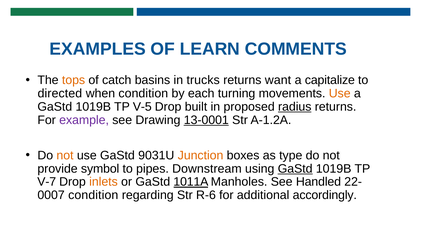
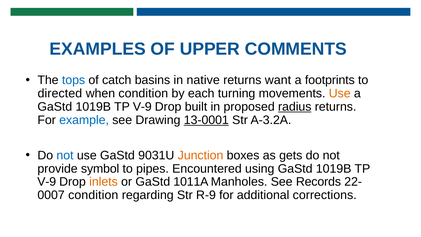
LEARN: LEARN -> UPPER
tops colour: orange -> blue
trucks: trucks -> native
capitalize: capitalize -> footprints
V-5 at (142, 107): V-5 -> V-9
example colour: purple -> blue
A-1.2A: A-1.2A -> A-3.2A
not at (65, 155) colour: orange -> blue
type: type -> gets
Downstream: Downstream -> Encountered
GaStd at (295, 168) underline: present -> none
V-7 at (47, 182): V-7 -> V-9
1011A underline: present -> none
Handled: Handled -> Records
R-6: R-6 -> R-9
accordingly: accordingly -> corrections
